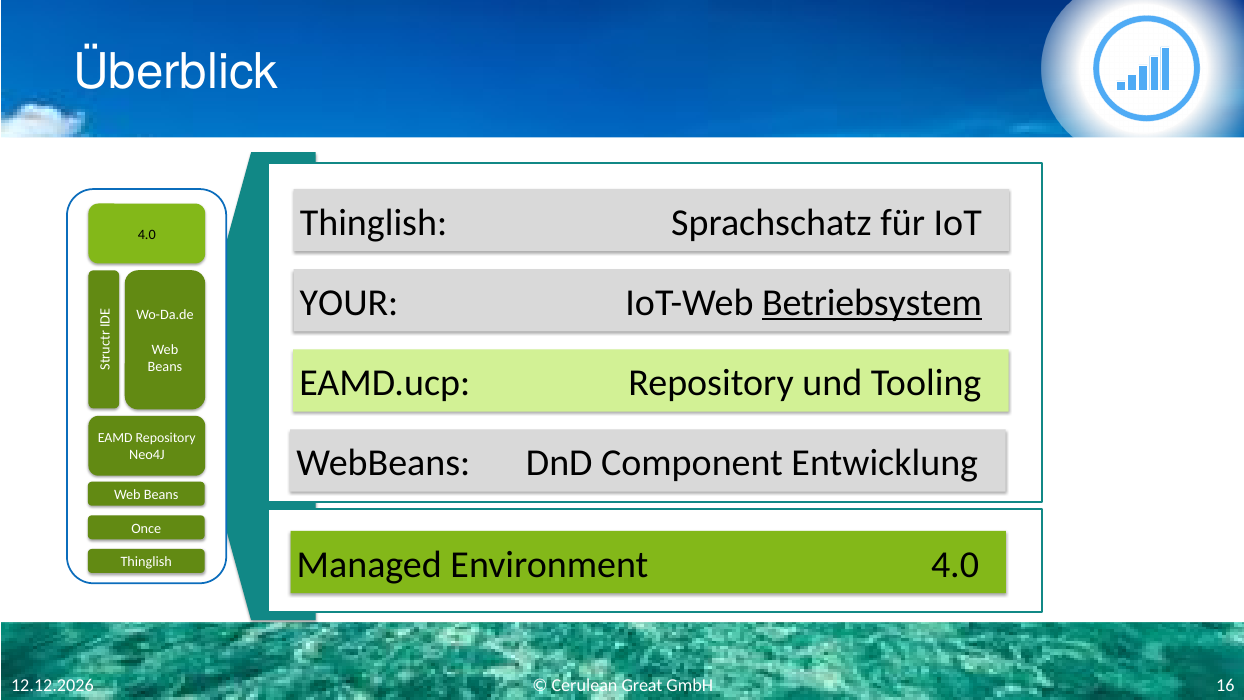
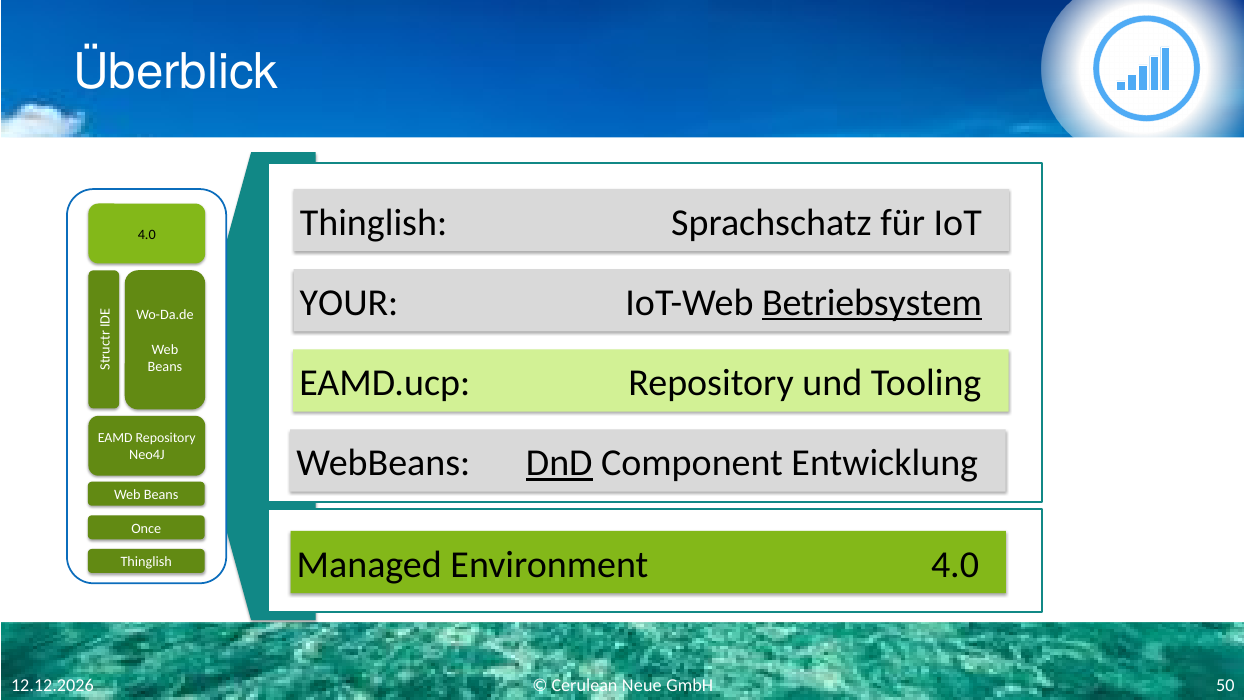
DnD underline: none -> present
Great: Great -> Neue
16: 16 -> 50
